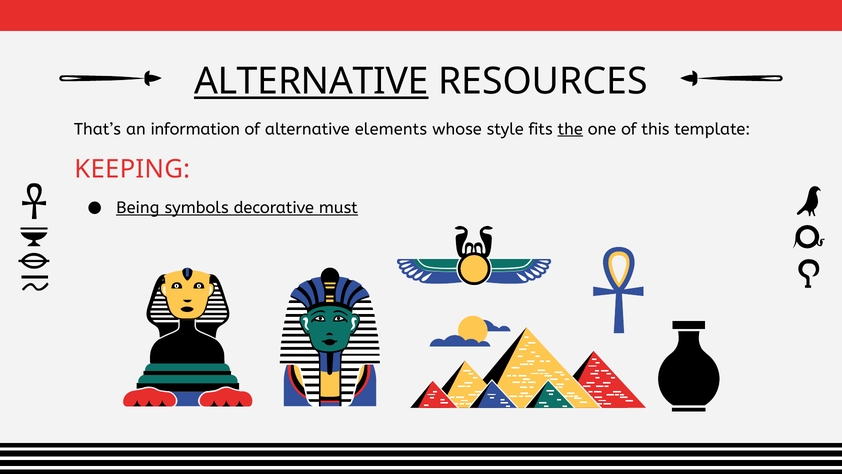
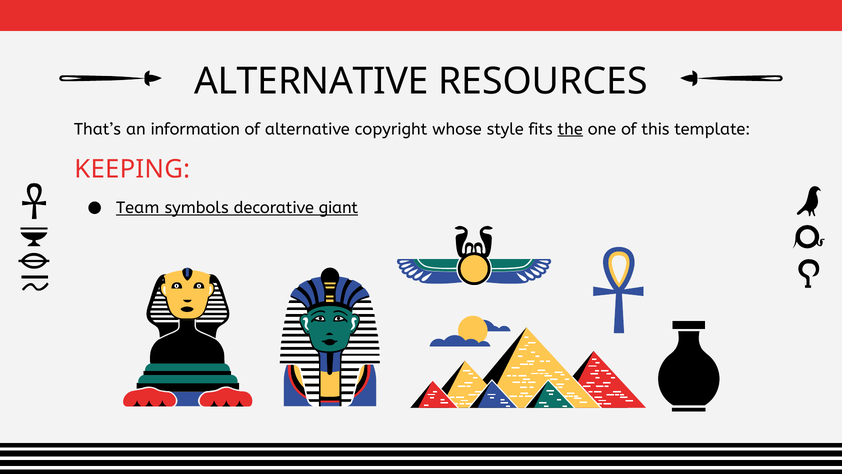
ALTERNATIVE at (311, 81) underline: present -> none
elements: elements -> copyright
Being: Being -> Team
must: must -> giant
